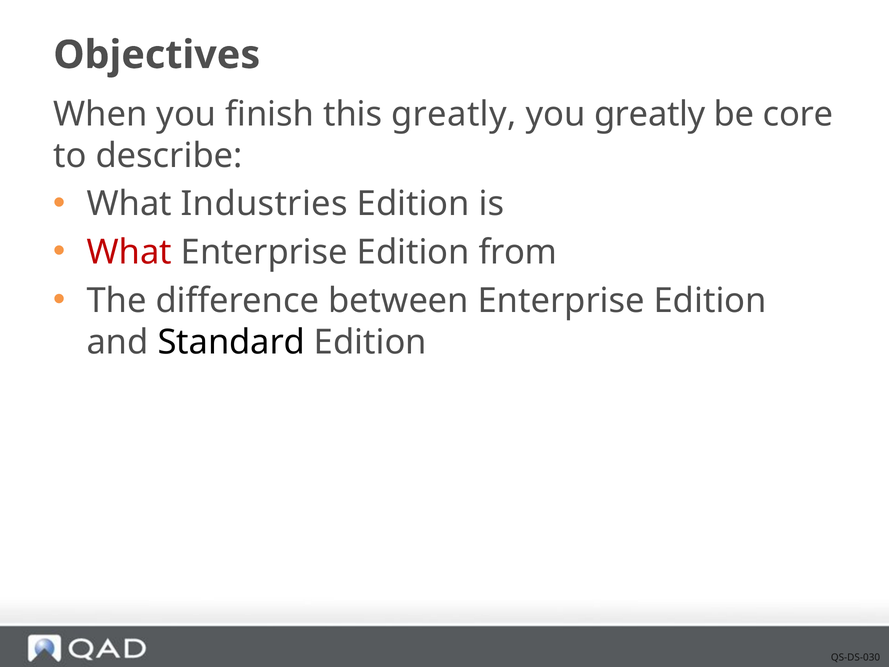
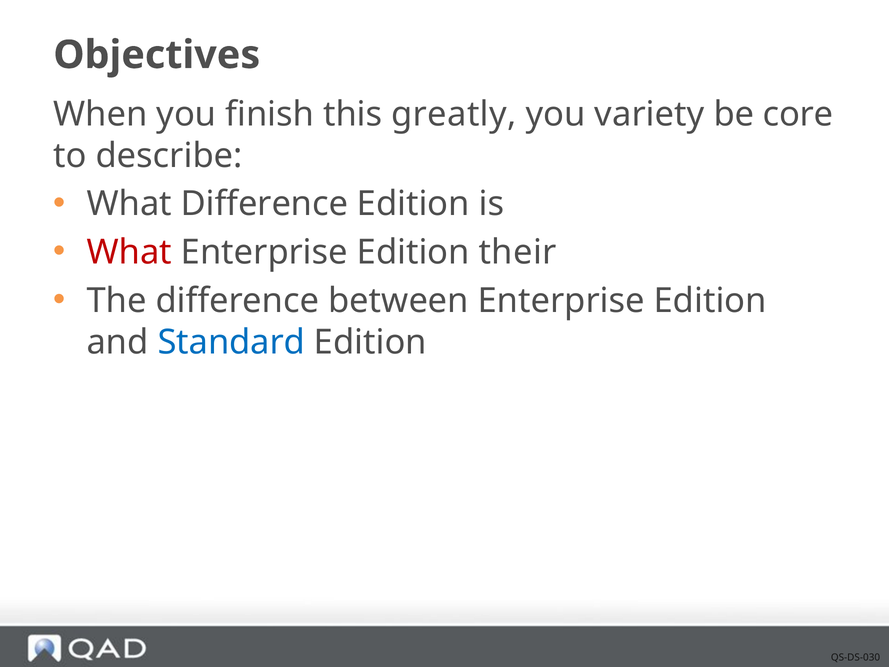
you greatly: greatly -> variety
What Industries: Industries -> Difference
from: from -> their
Standard colour: black -> blue
